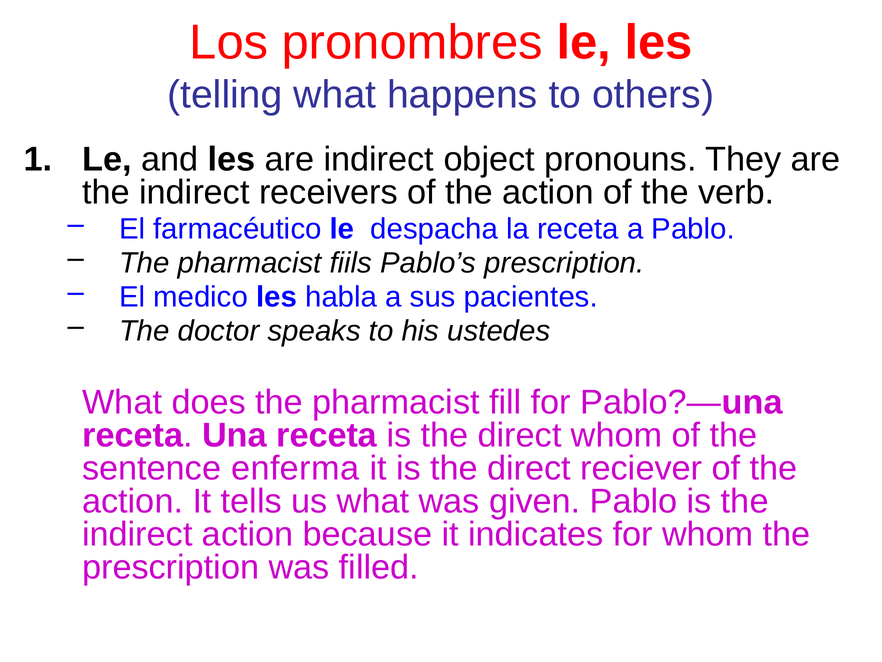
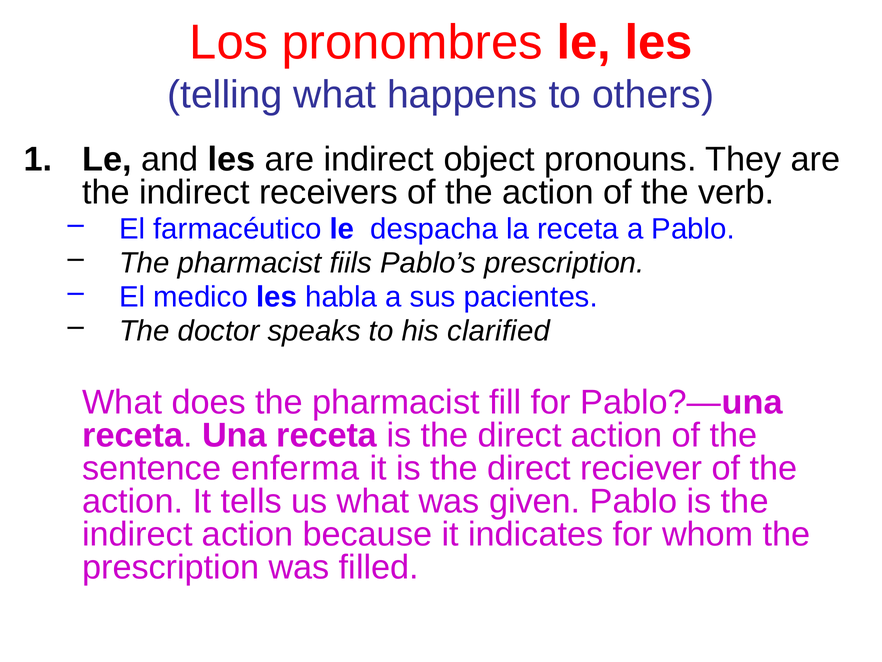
ustedes: ustedes -> clarified
direct whom: whom -> action
